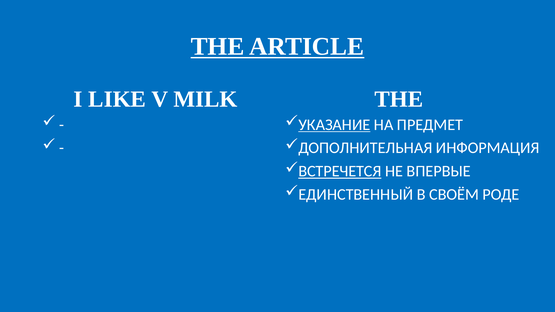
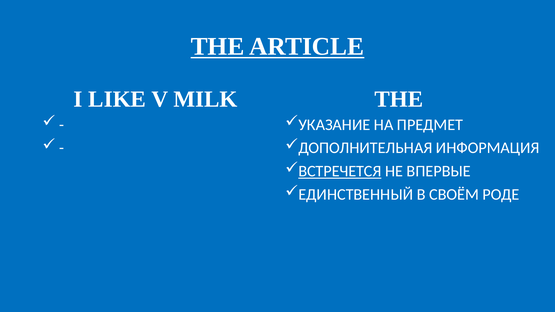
УКАЗАНИЕ underline: present -> none
